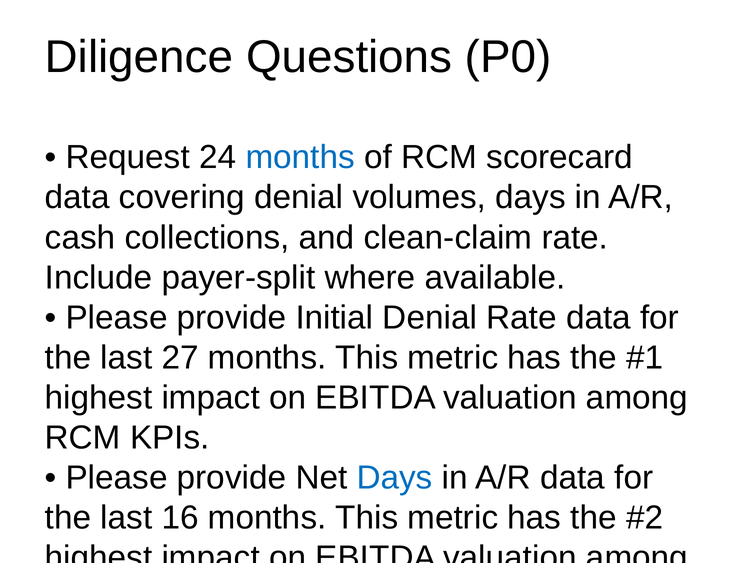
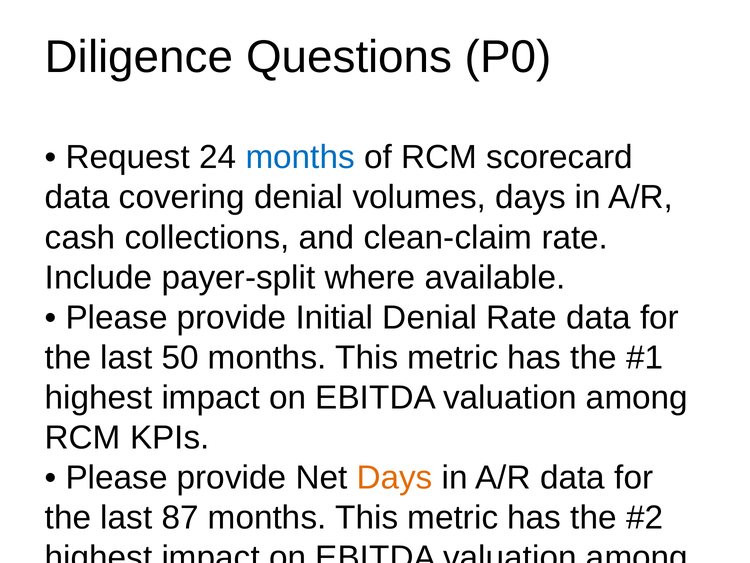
27: 27 -> 50
Days at (395, 477) colour: blue -> orange
16: 16 -> 87
